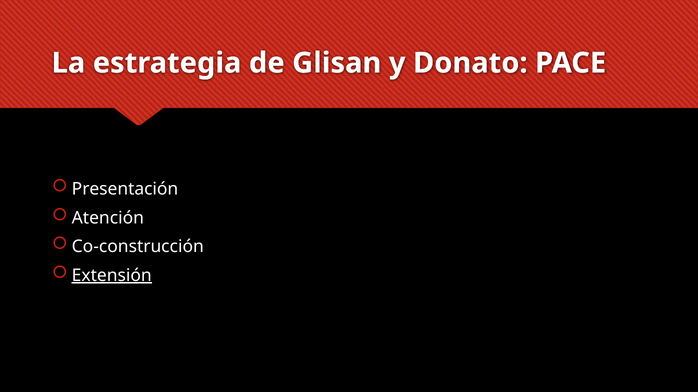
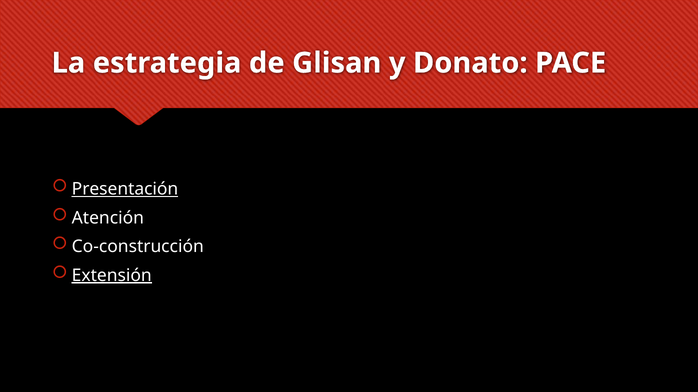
Presentación underline: none -> present
